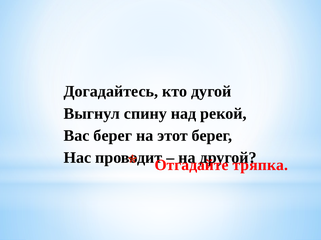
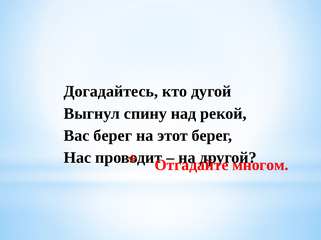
тряпка: тряпка -> многом
